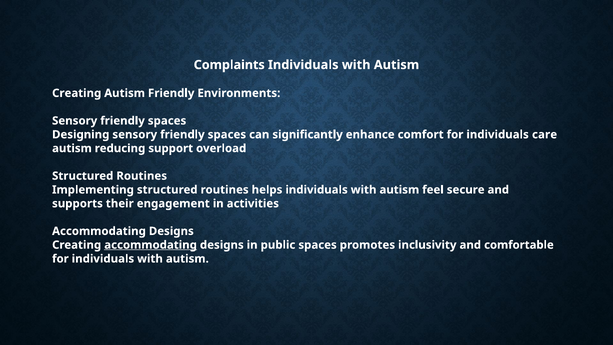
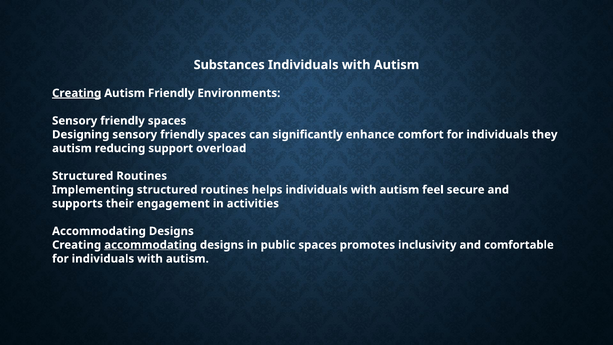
Complaints: Complaints -> Substances
Creating at (77, 93) underline: none -> present
care: care -> they
